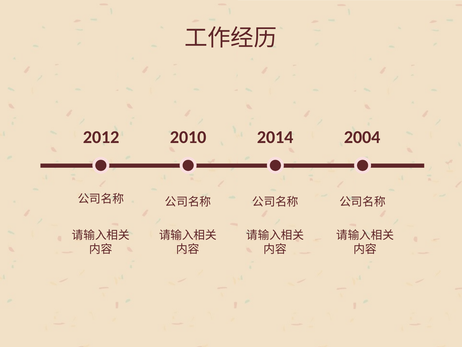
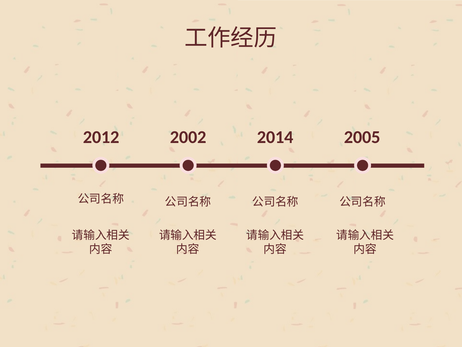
2010: 2010 -> 2002
2004: 2004 -> 2005
